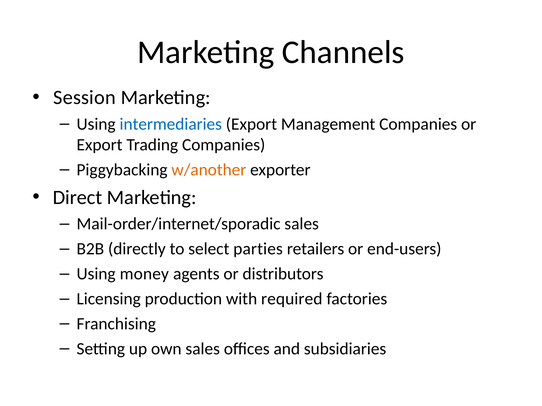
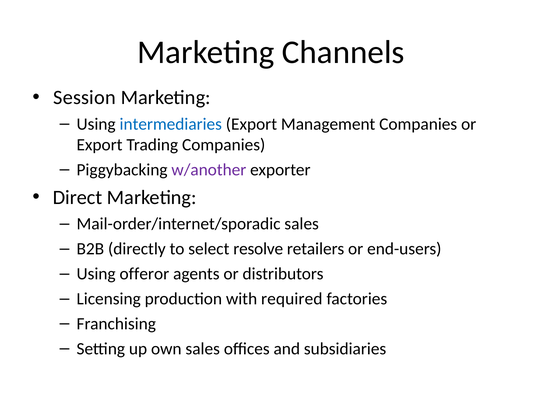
w/another colour: orange -> purple
parties: parties -> resolve
money: money -> offeror
